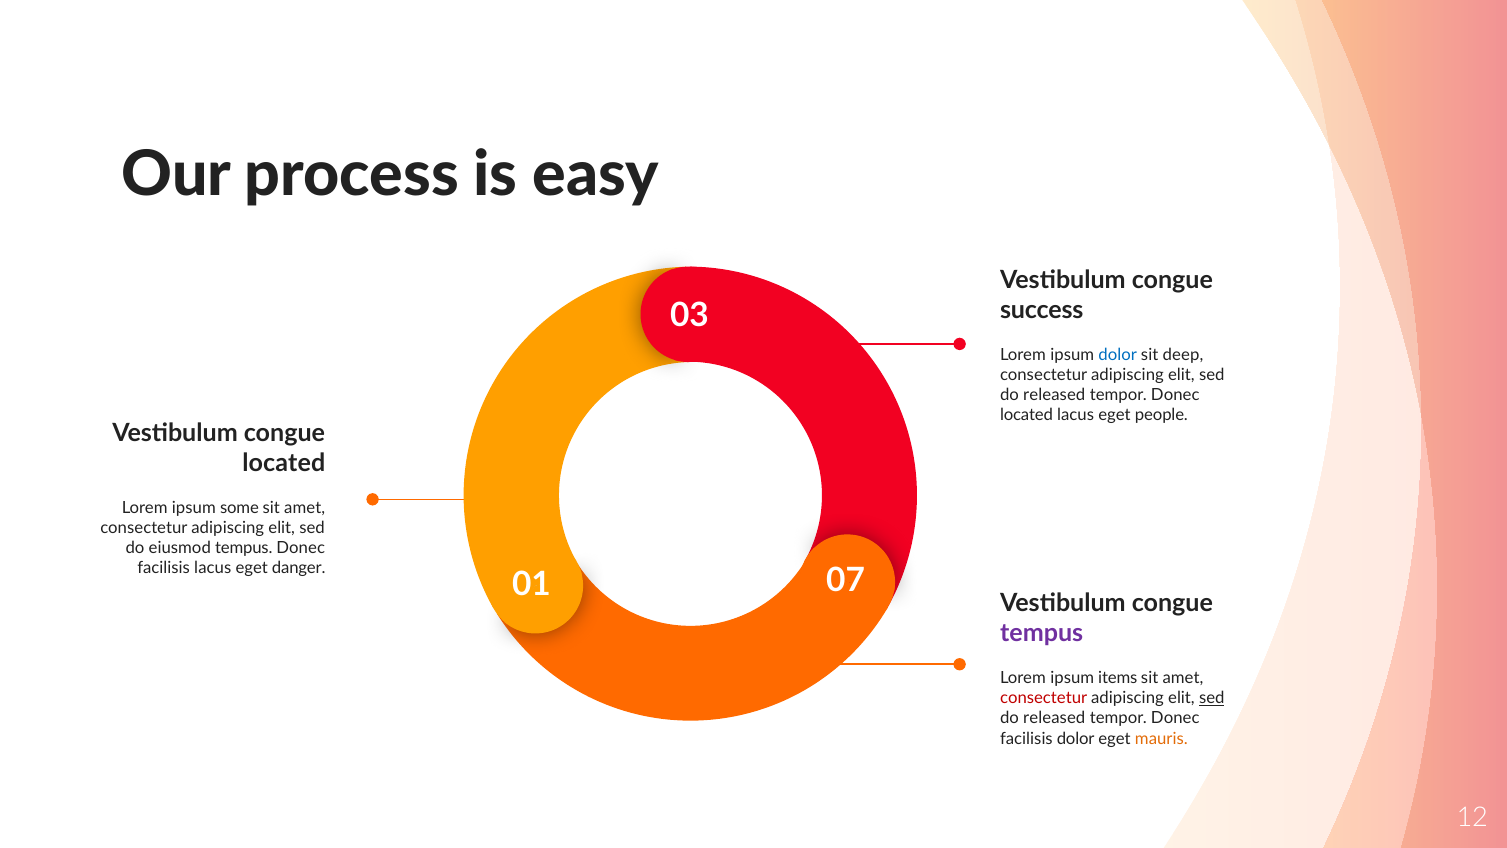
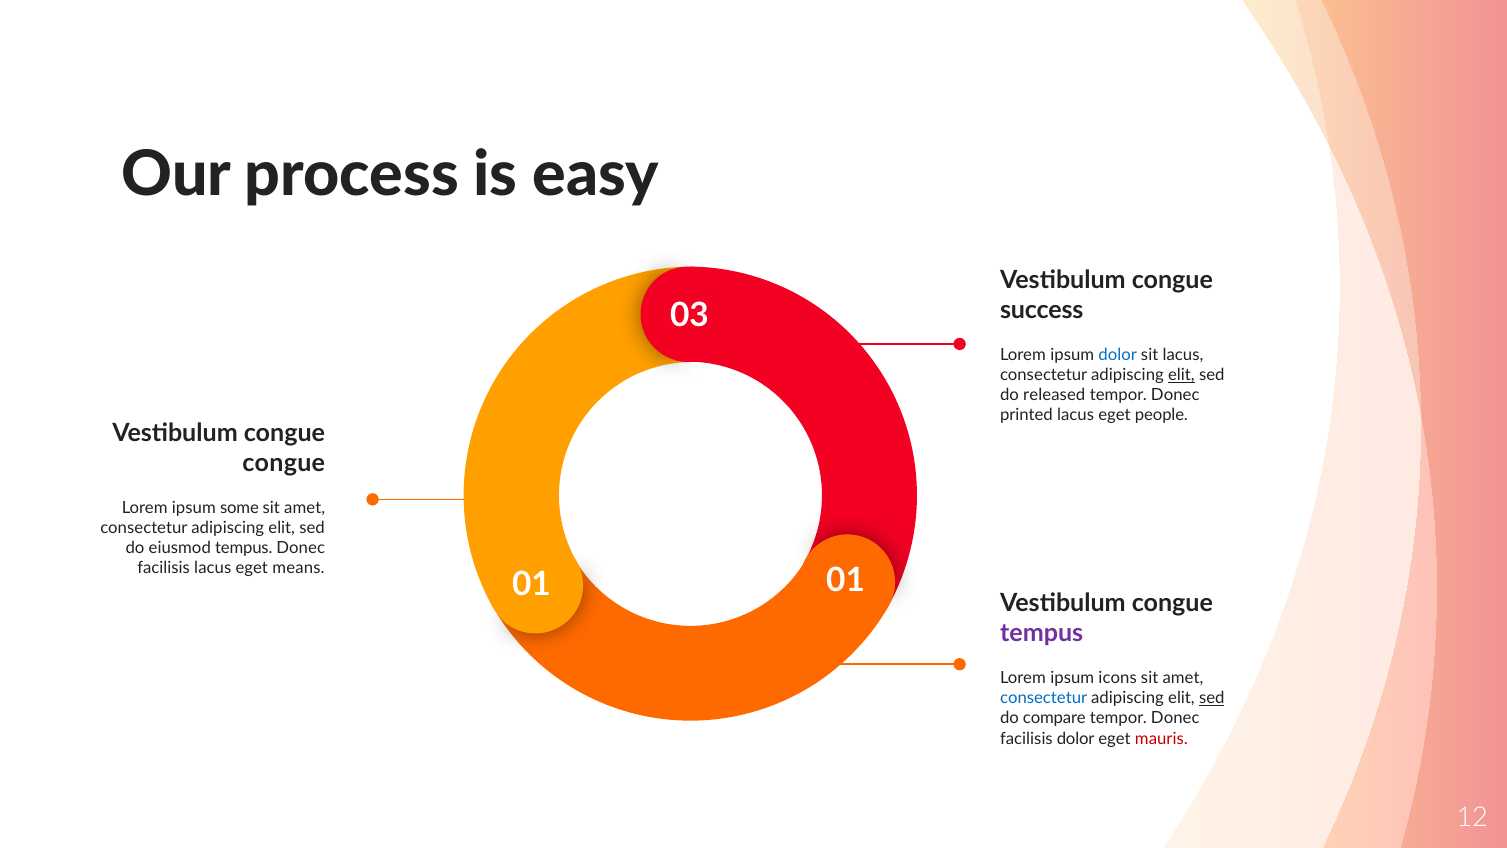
sit deep: deep -> lacus
elit at (1181, 375) underline: none -> present
located at (1027, 415): located -> printed
located at (284, 463): located -> congue
danger: danger -> means
01 07: 07 -> 01
items: items -> icons
consectetur at (1044, 698) colour: red -> blue
released at (1054, 718): released -> compare
mauris colour: orange -> red
